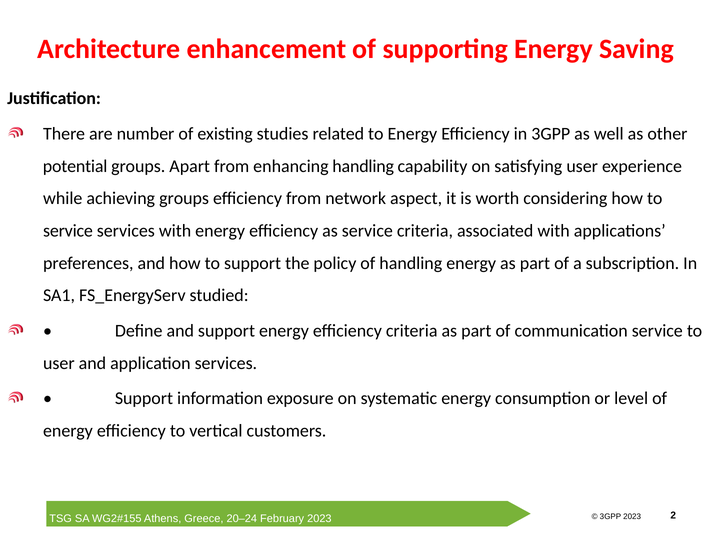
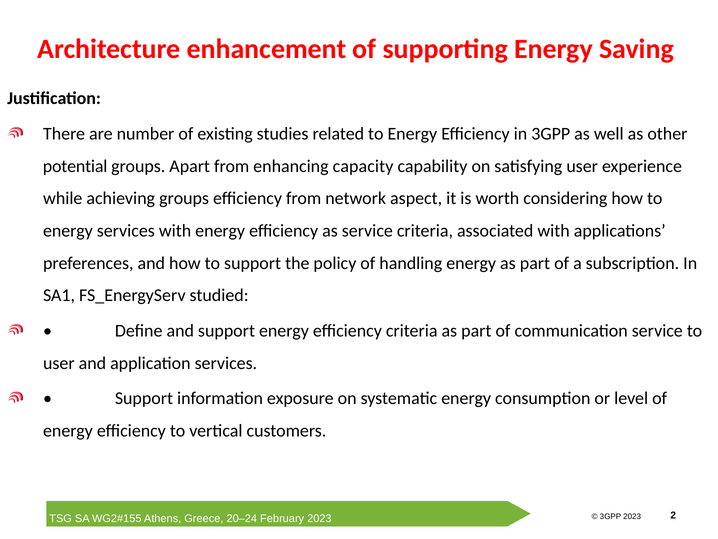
enhancing handling: handling -> capacity
service at (68, 231): service -> energy
